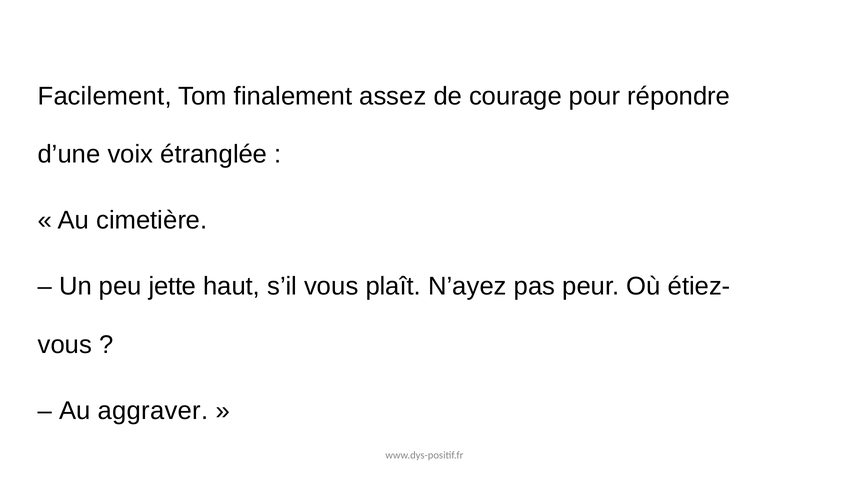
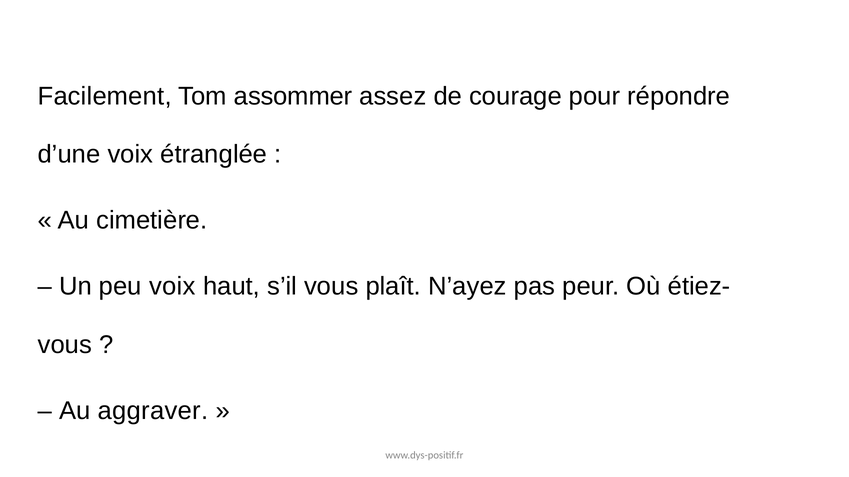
finalement: finalement -> assommer
peu jette: jette -> voix
